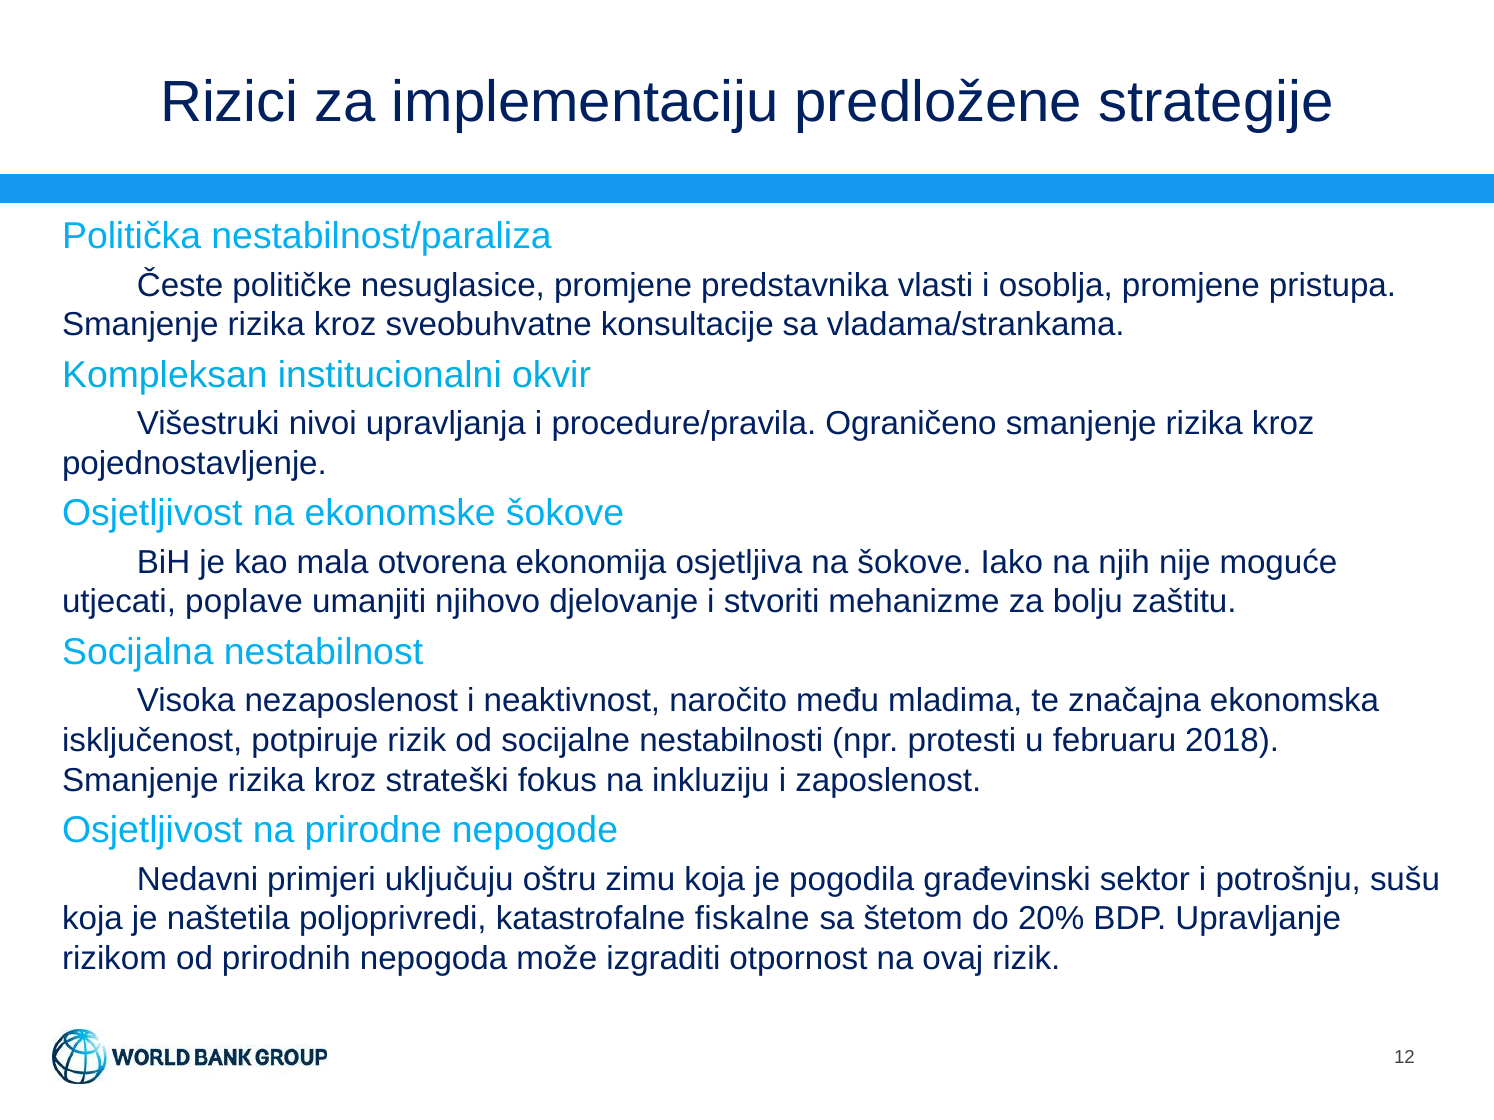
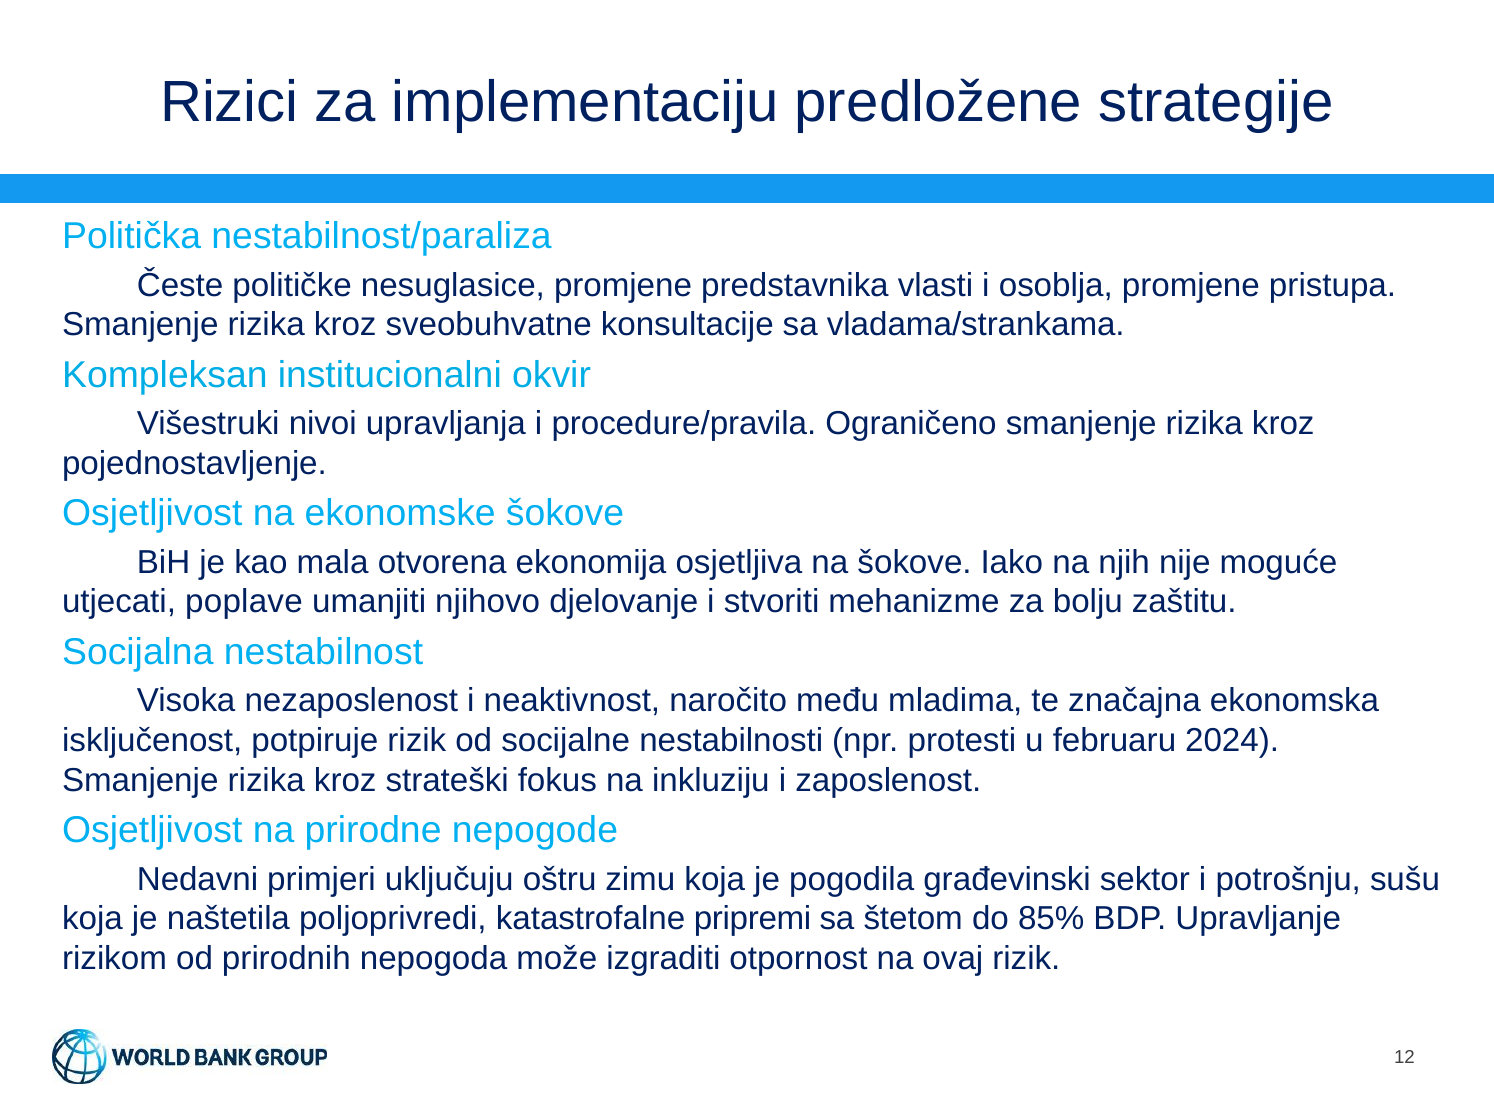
2018: 2018 -> 2024
fiskalne: fiskalne -> pripremi
20%: 20% -> 85%
